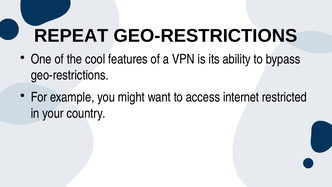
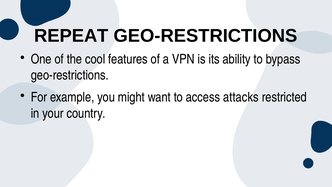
internet: internet -> attacks
